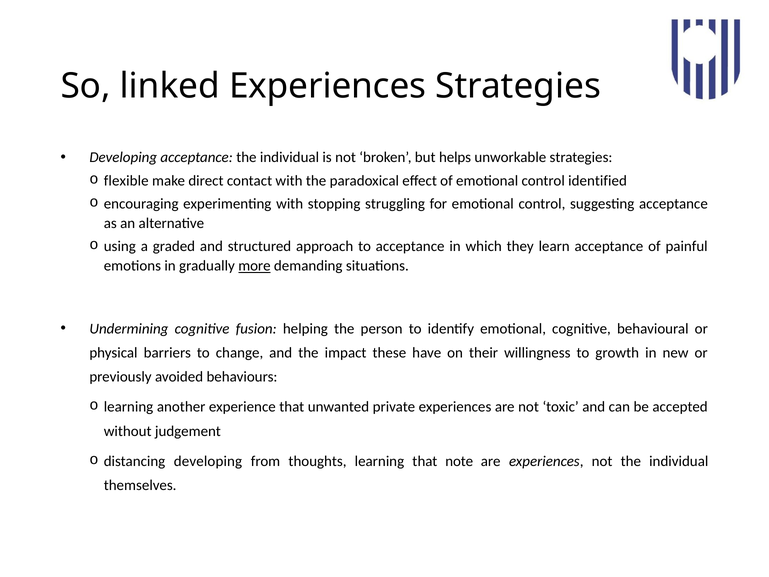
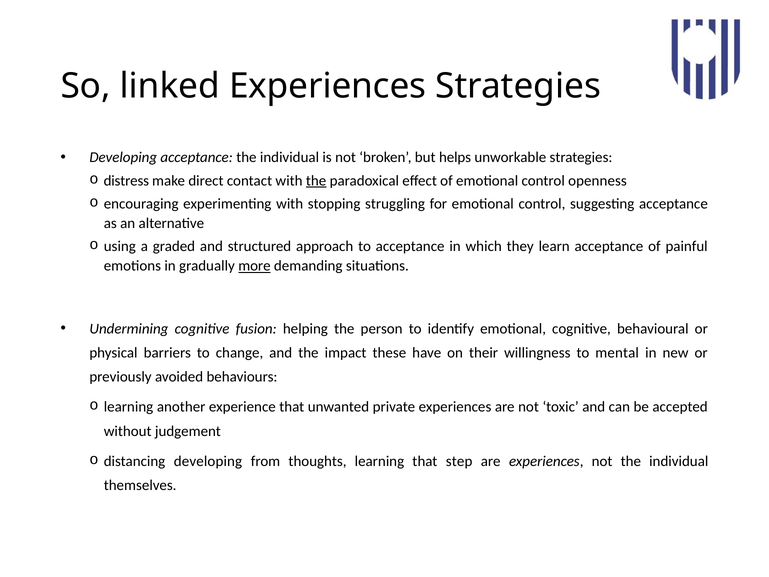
flexible: flexible -> distress
the at (316, 181) underline: none -> present
identified: identified -> openness
growth: growth -> mental
note: note -> step
